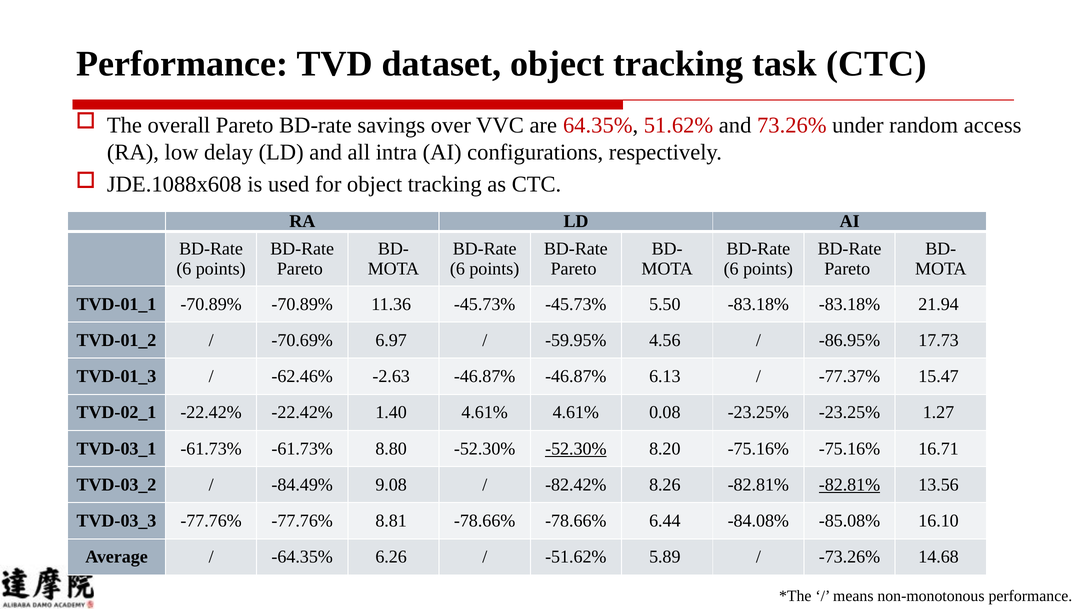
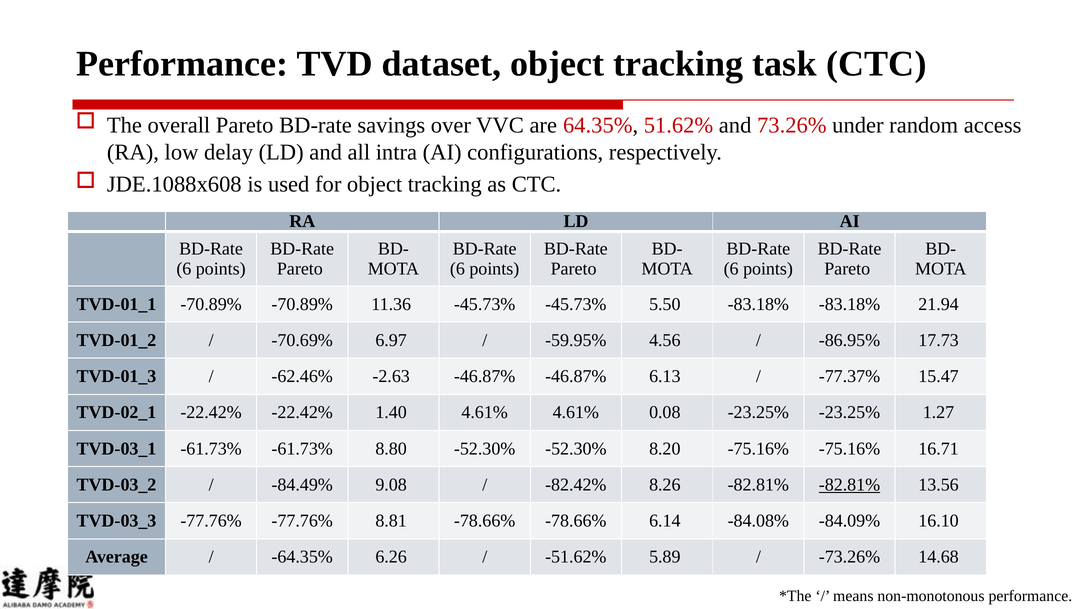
-52.30% at (576, 448) underline: present -> none
6.44: 6.44 -> 6.14
-85.08%: -85.08% -> -84.09%
